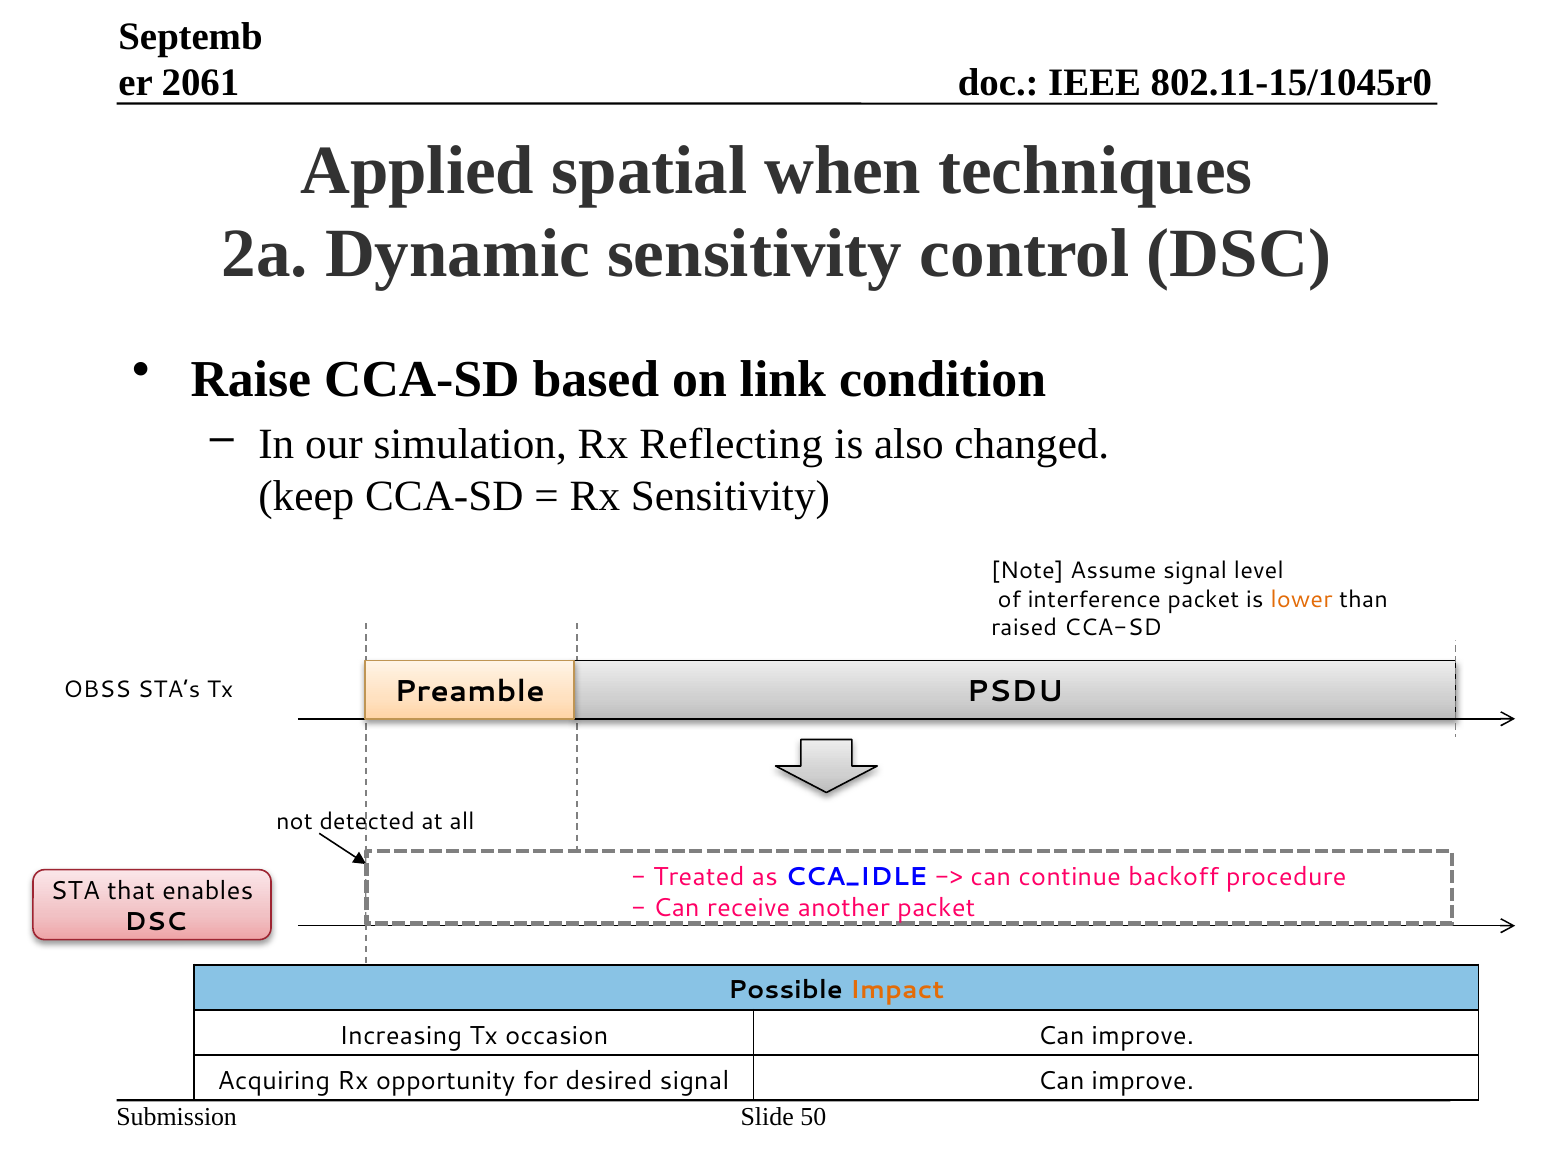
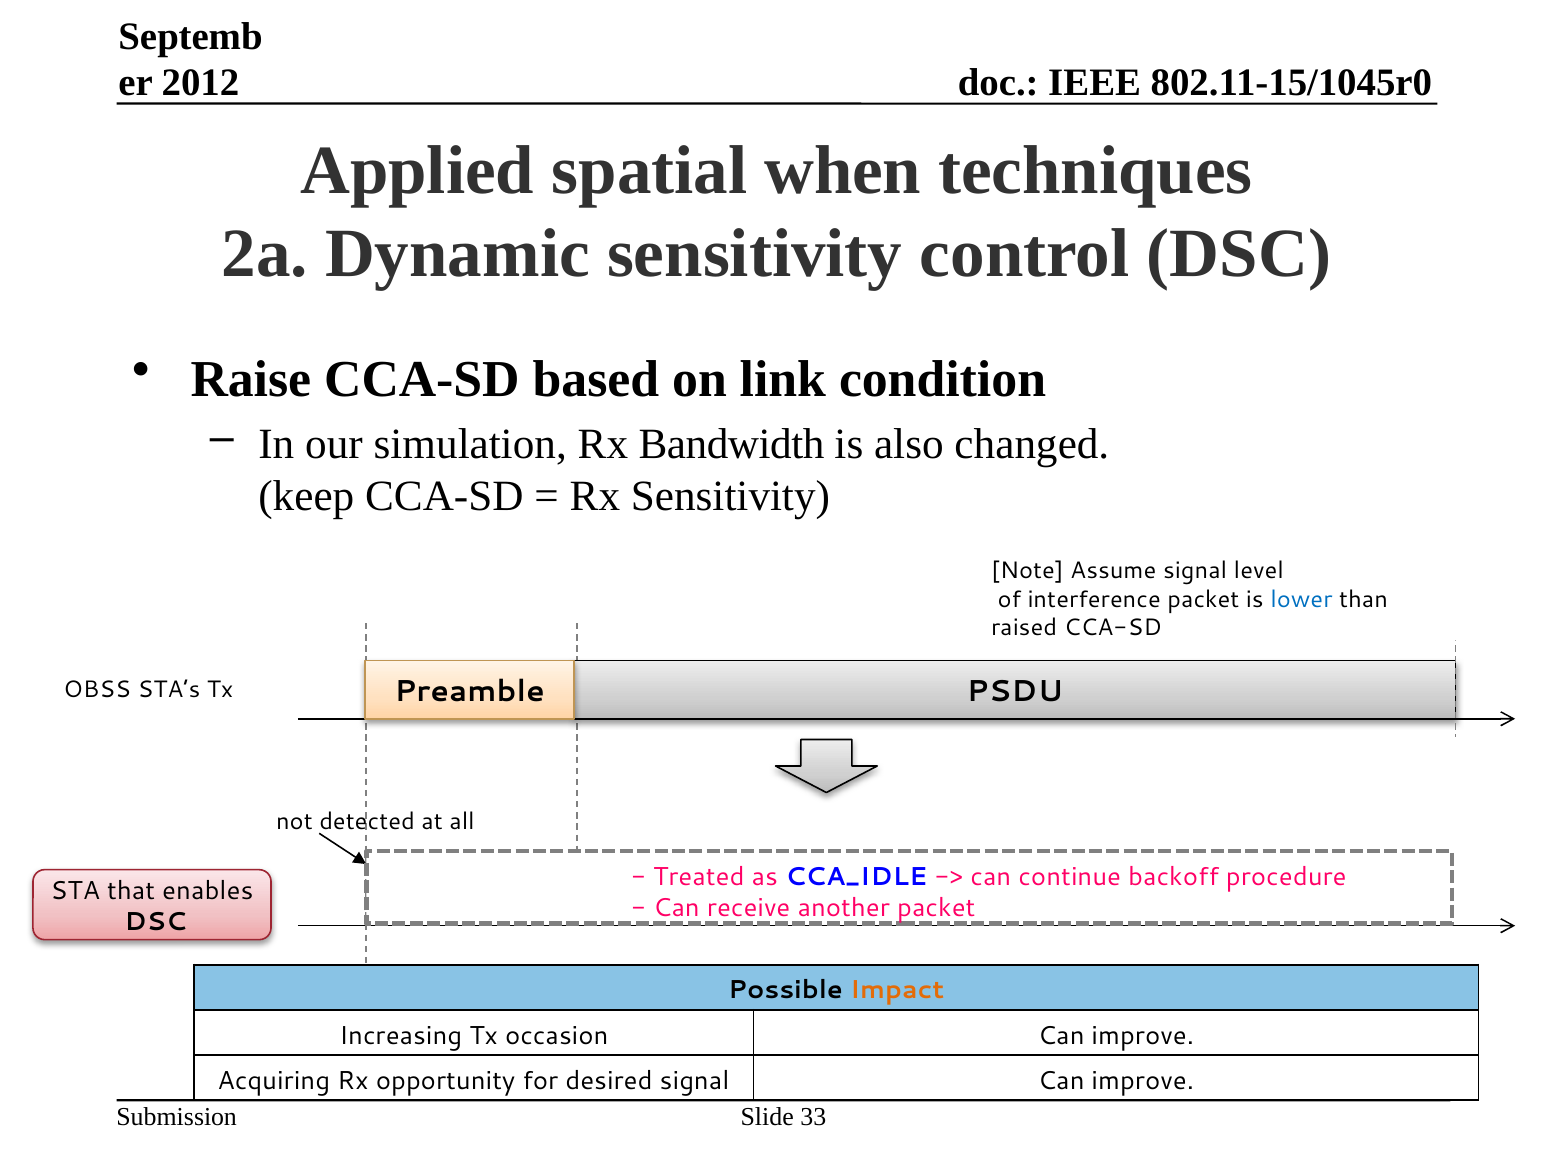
2061: 2061 -> 2012
Reflecting: Reflecting -> Bandwidth
lower colour: orange -> blue
50: 50 -> 33
